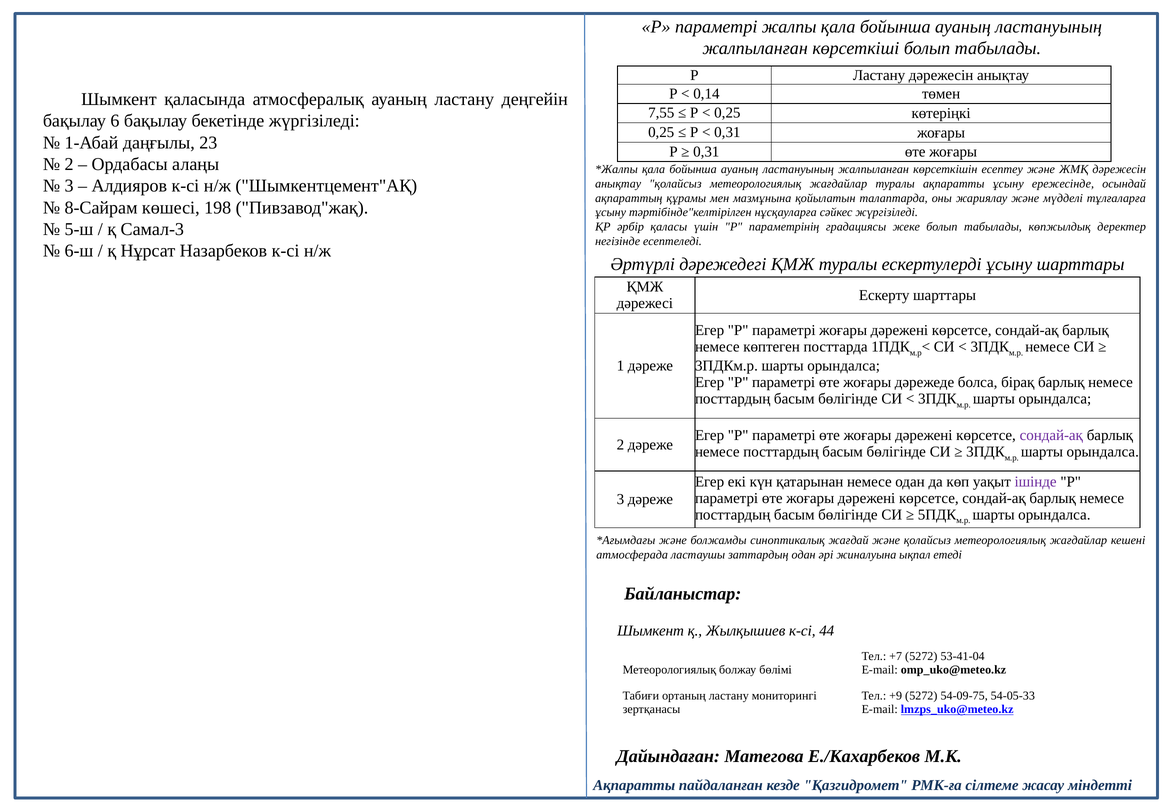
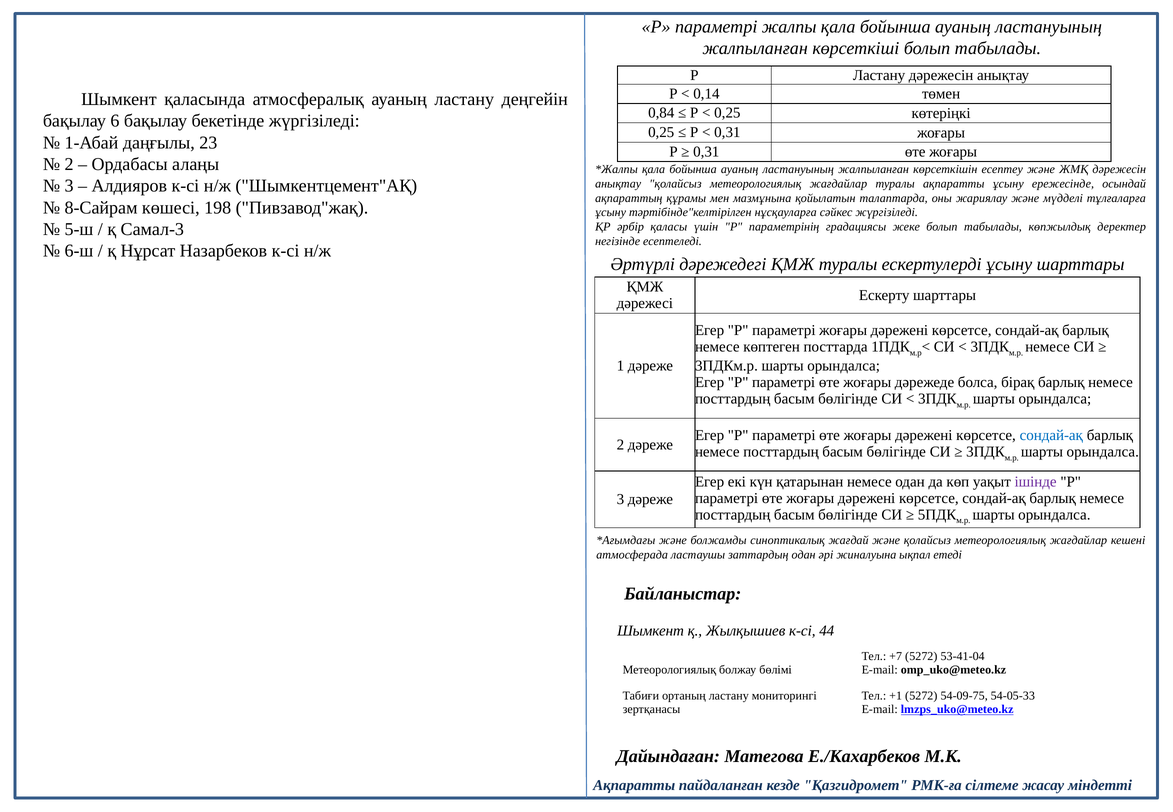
7,55: 7,55 -> 0,84
сондай-ақ at (1051, 435) colour: purple -> blue
+9: +9 -> +1
